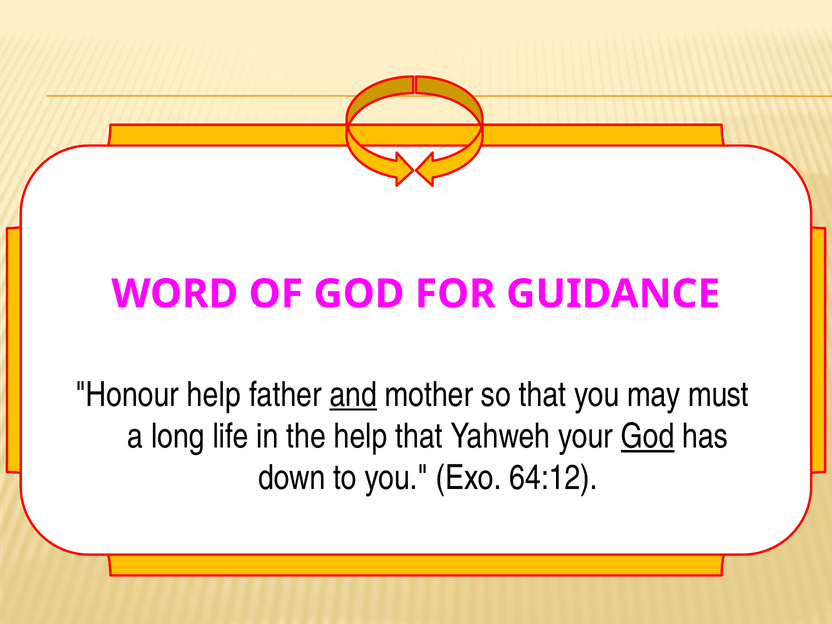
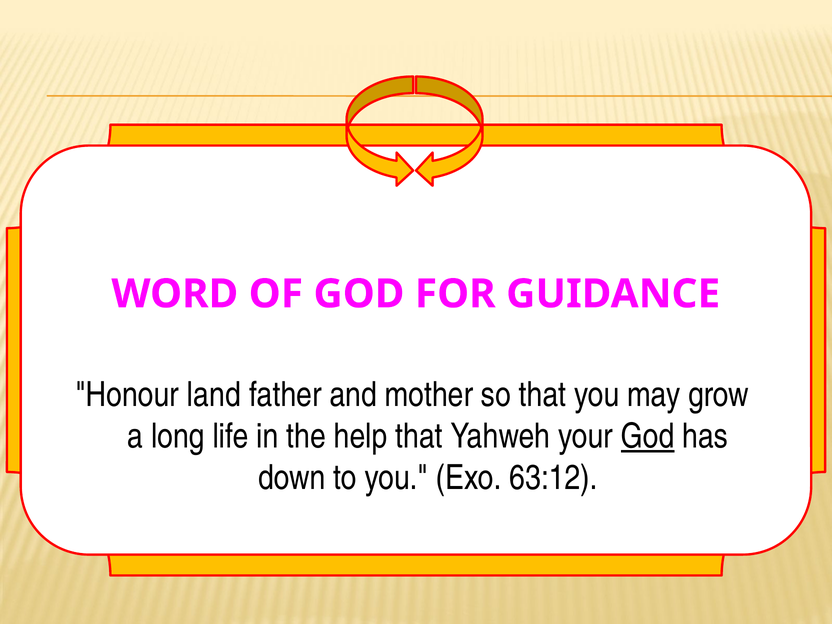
Honour help: help -> land
and underline: present -> none
must: must -> grow
64:12: 64:12 -> 63:12
